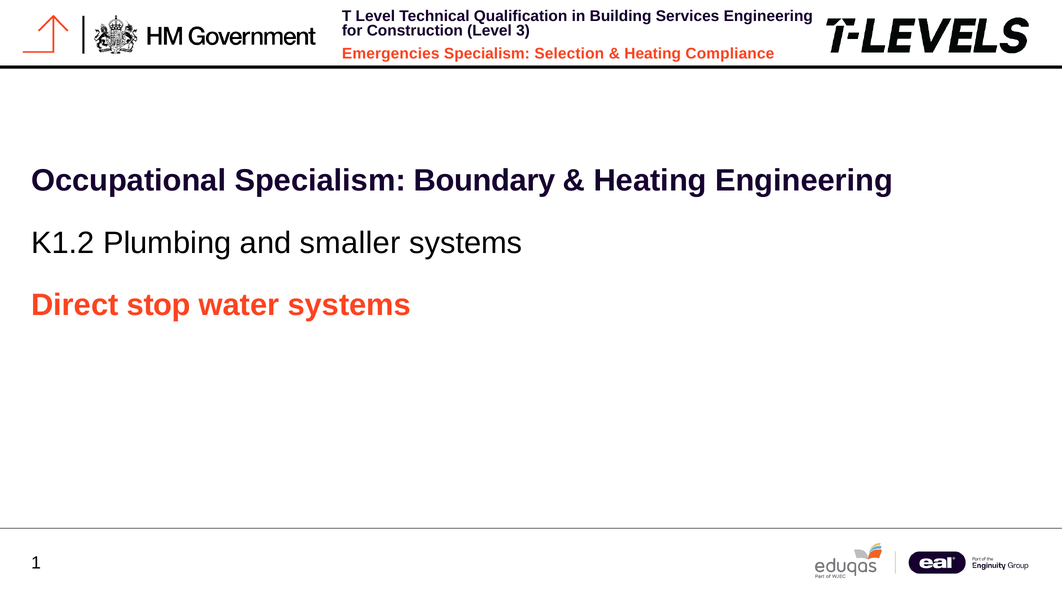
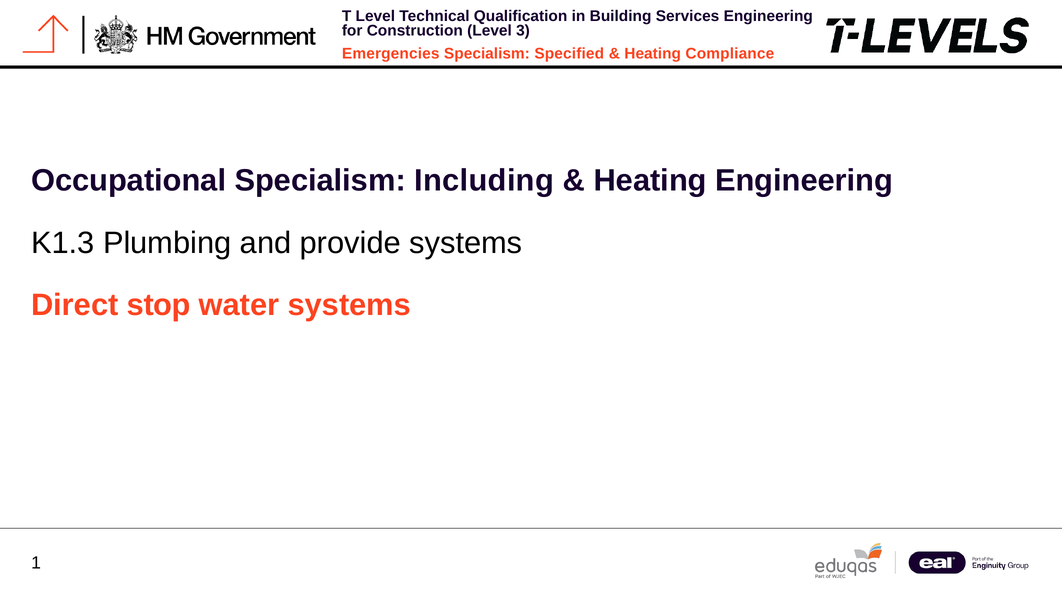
Selection: Selection -> Specified
Boundary: Boundary -> Including
K1.2: K1.2 -> K1.3
smaller: smaller -> provide
